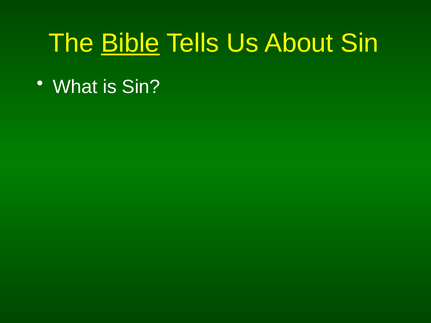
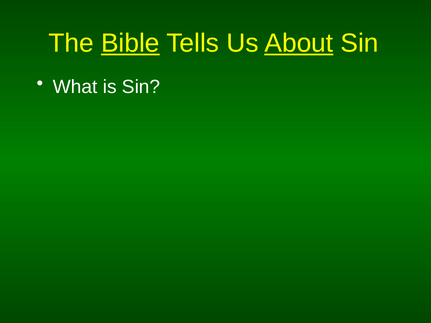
About underline: none -> present
